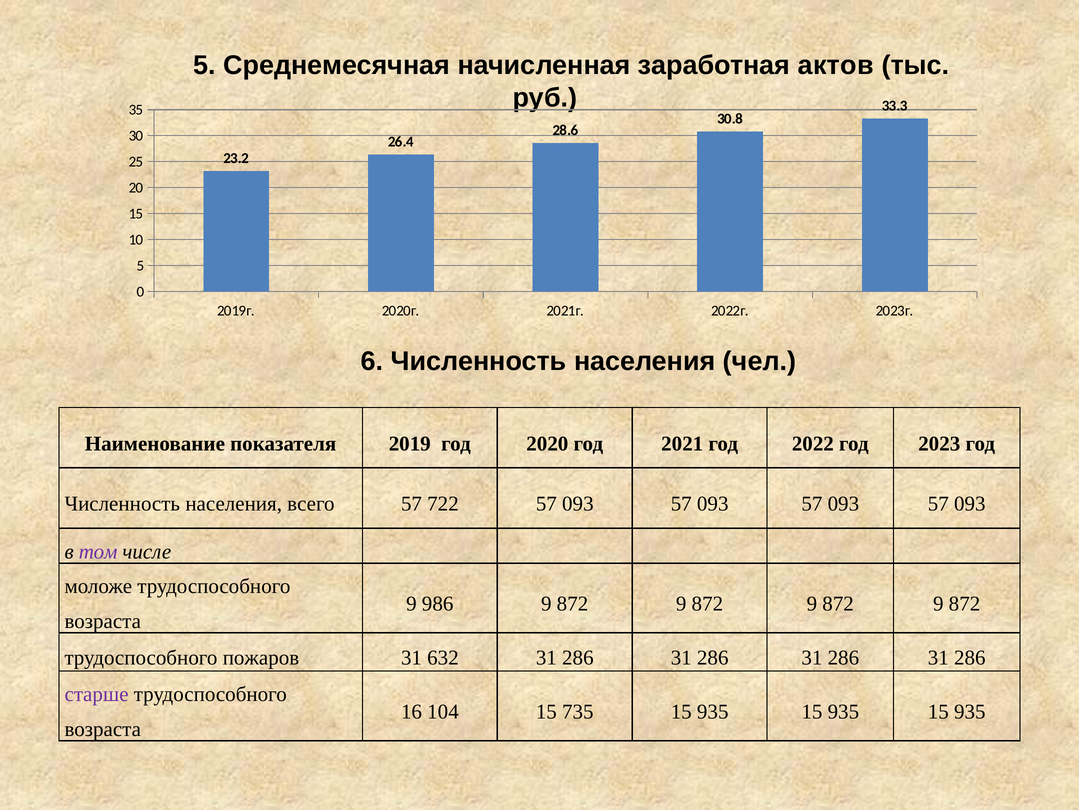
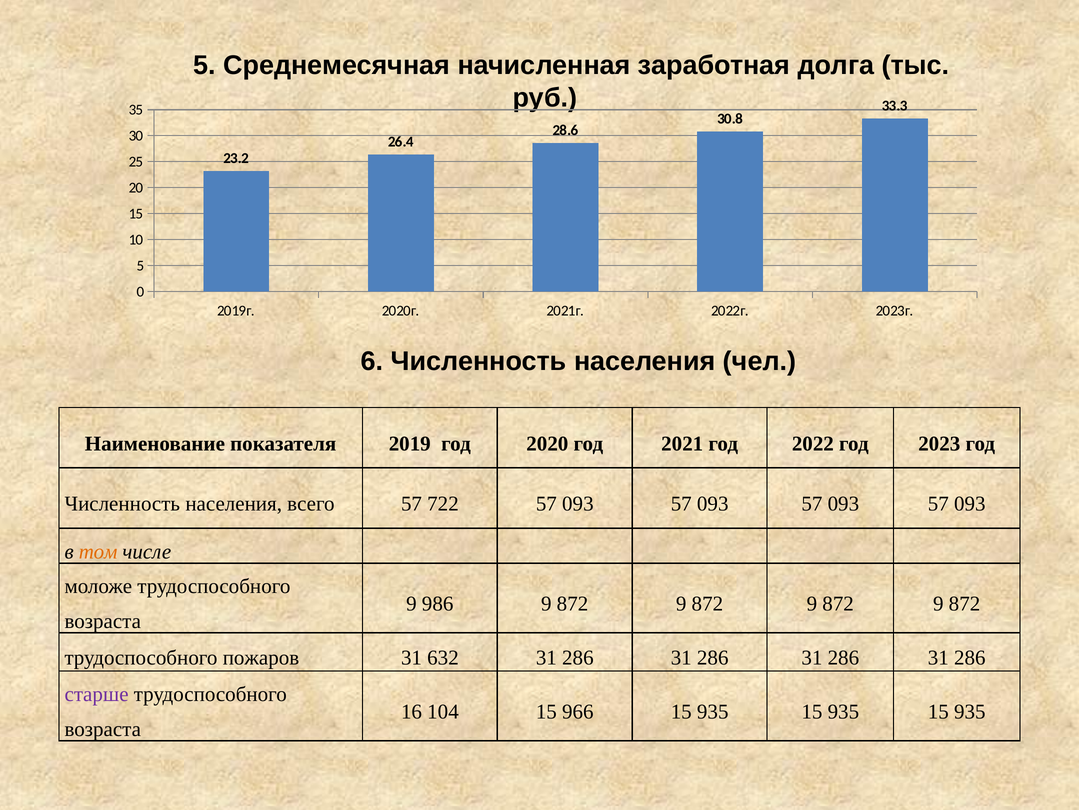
актов: актов -> долга
том colour: purple -> orange
735: 735 -> 966
